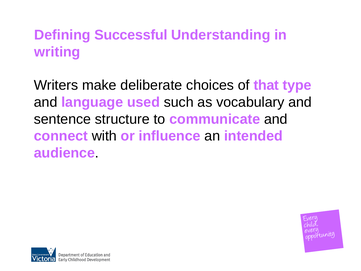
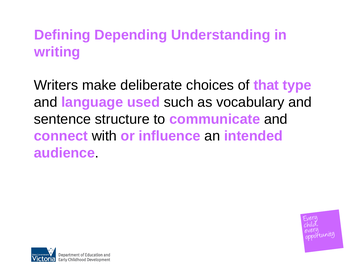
Successful: Successful -> Depending
